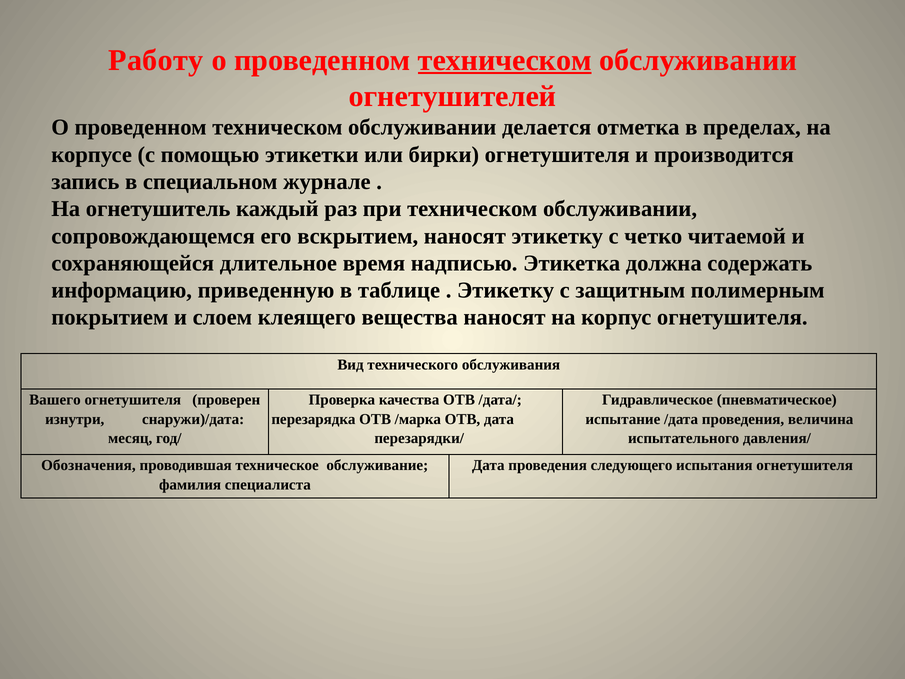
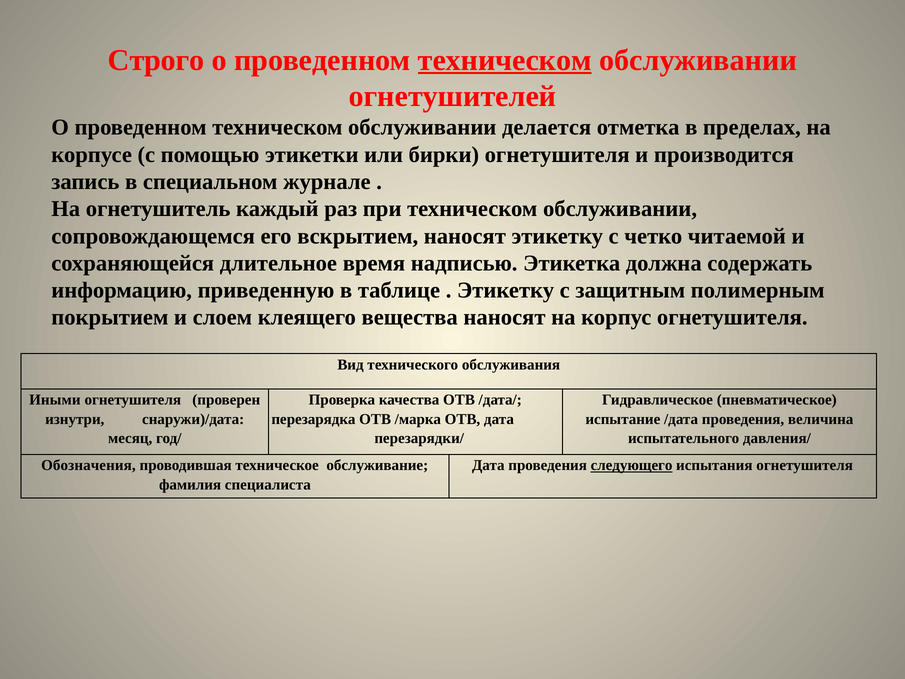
Работу: Работу -> Строго
Вашего: Вашего -> Иными
следующего underline: none -> present
